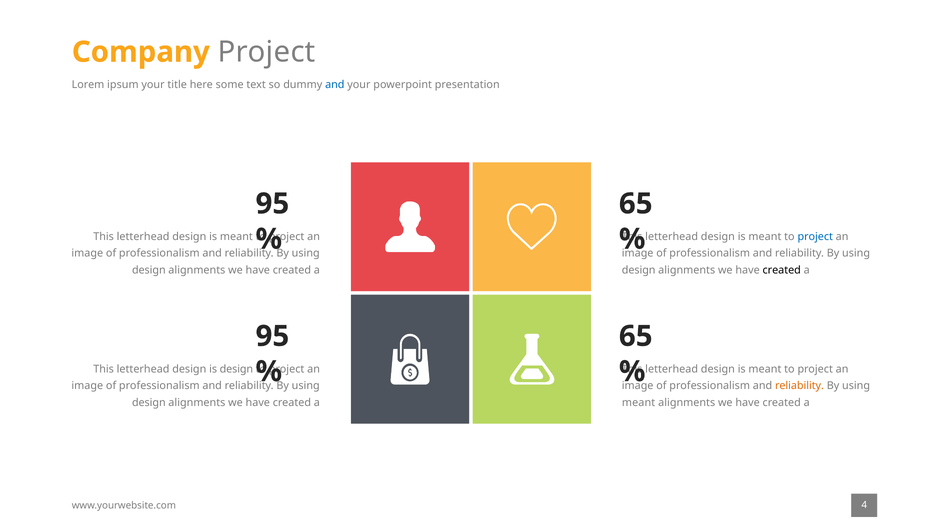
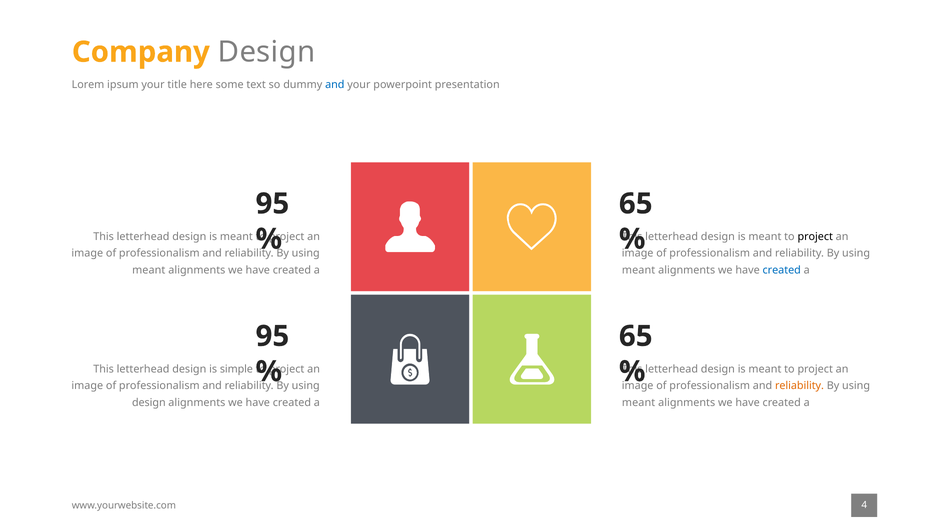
Company Project: Project -> Design
project at (815, 237) colour: blue -> black
design at (149, 270): design -> meant
design at (639, 270): design -> meant
created at (782, 270) colour: black -> blue
is design: design -> simple
